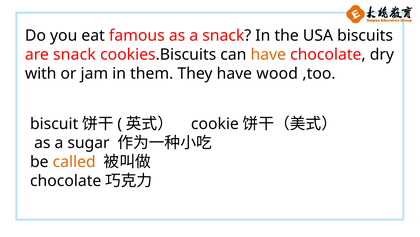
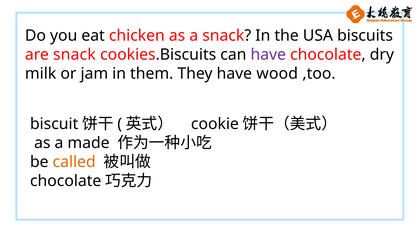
famous: famous -> chicken
have at (268, 54) colour: orange -> purple
with: with -> milk
sugar: sugar -> made
